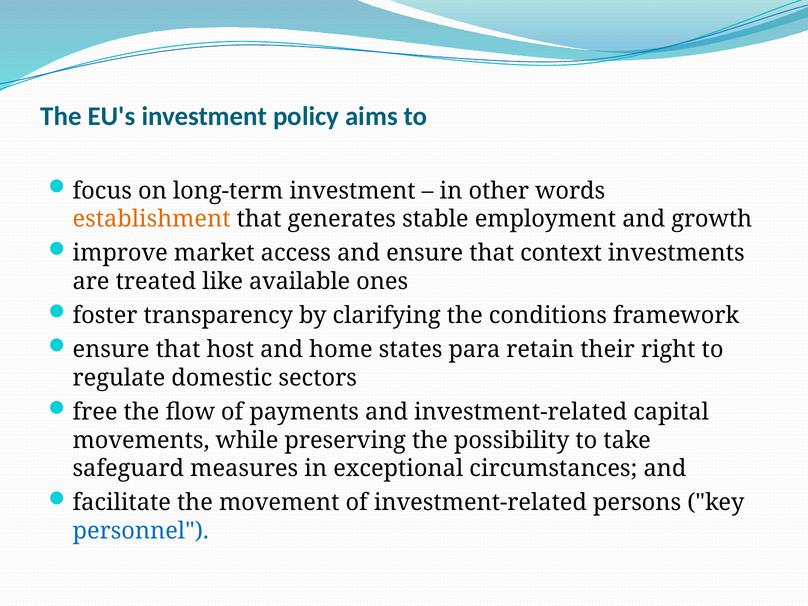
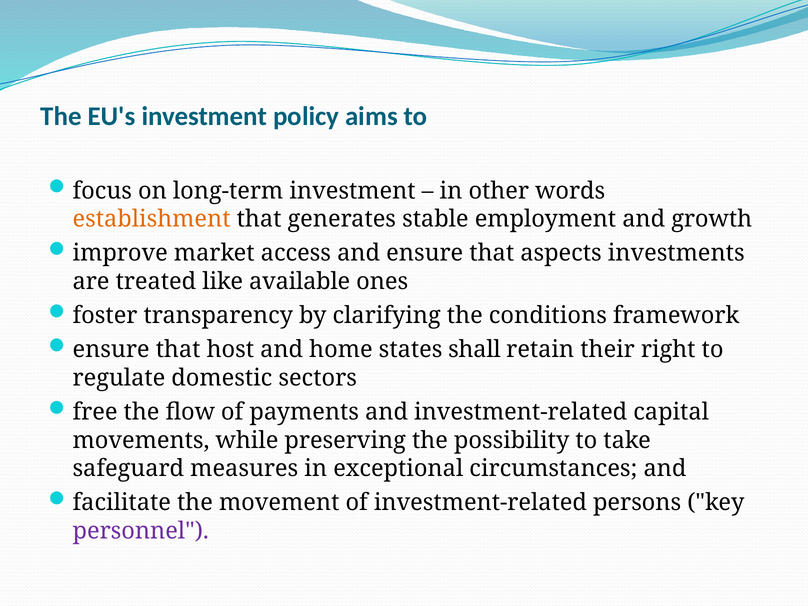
context: context -> aspects
para: para -> shall
personnel colour: blue -> purple
